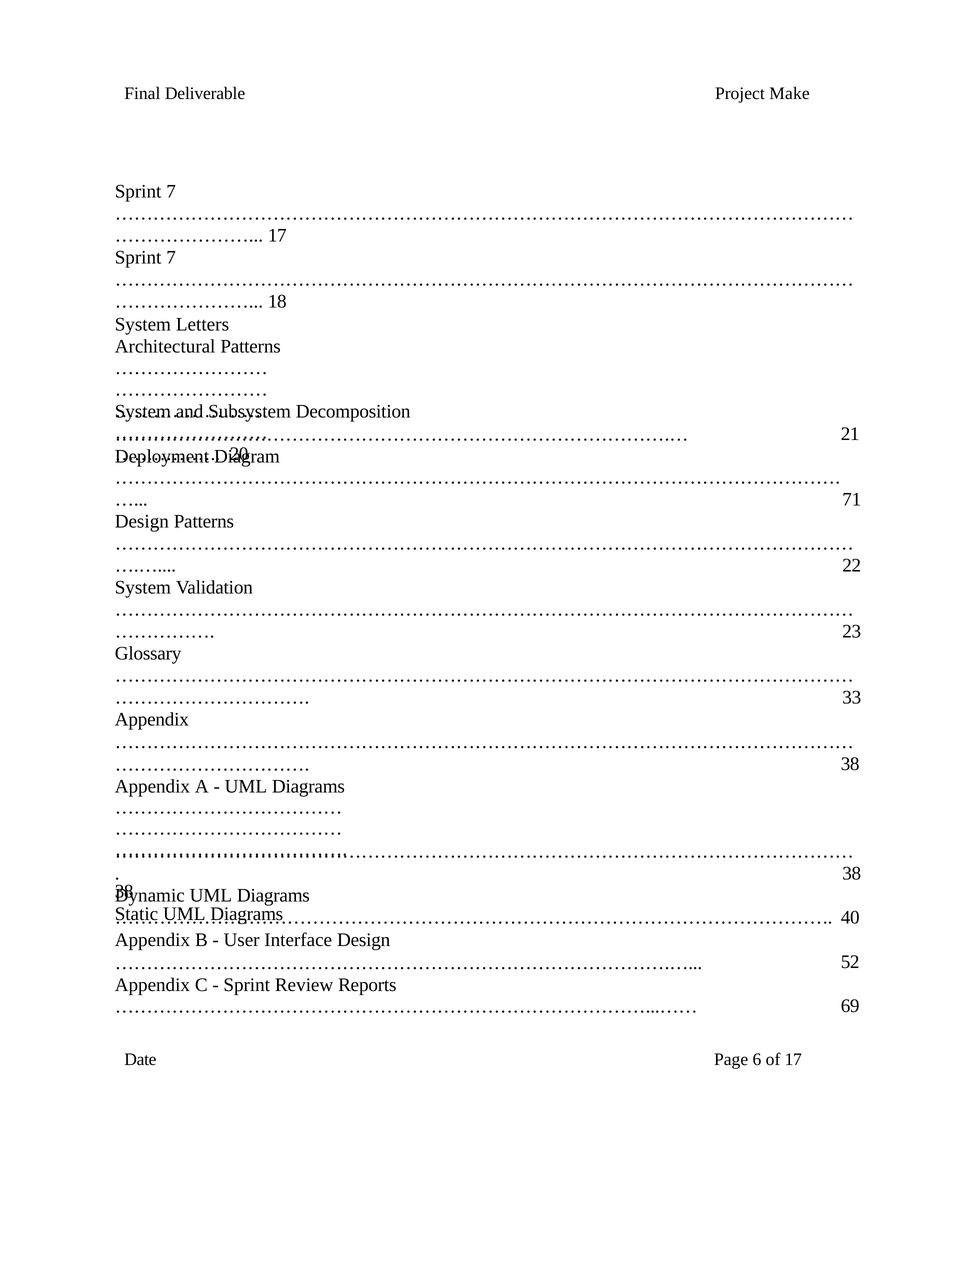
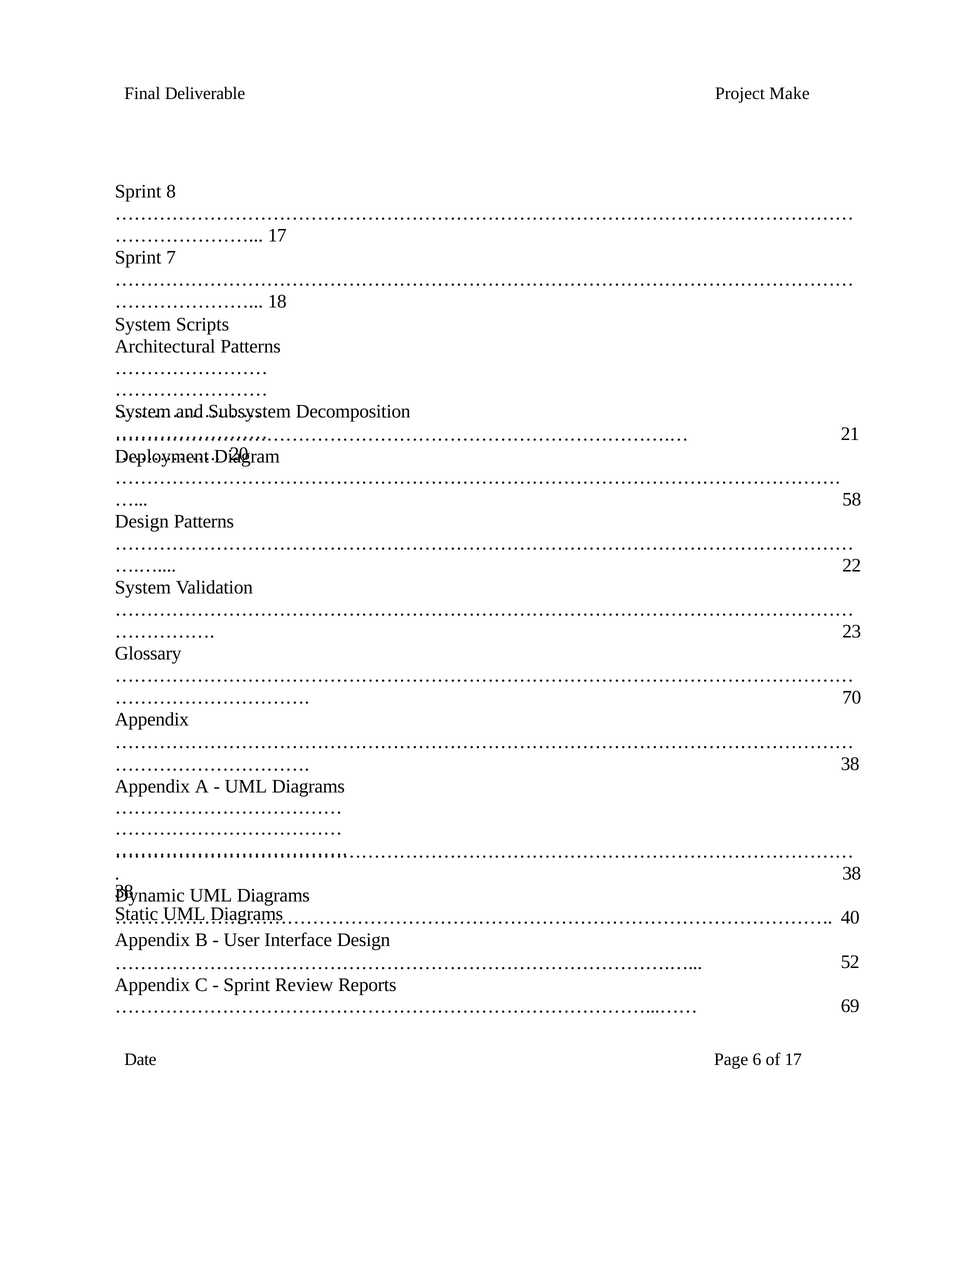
7 at (171, 191): 7 -> 8
Letters: Letters -> Scripts
71: 71 -> 58
33: 33 -> 70
